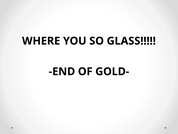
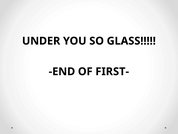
WHERE: WHERE -> UNDER
GOLD-: GOLD- -> FIRST-
